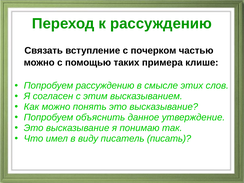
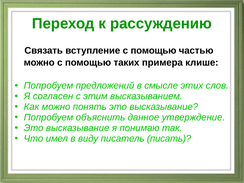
вступление с почерком: почерком -> помощью
Попробуем рассуждению: рассуждению -> предложений
